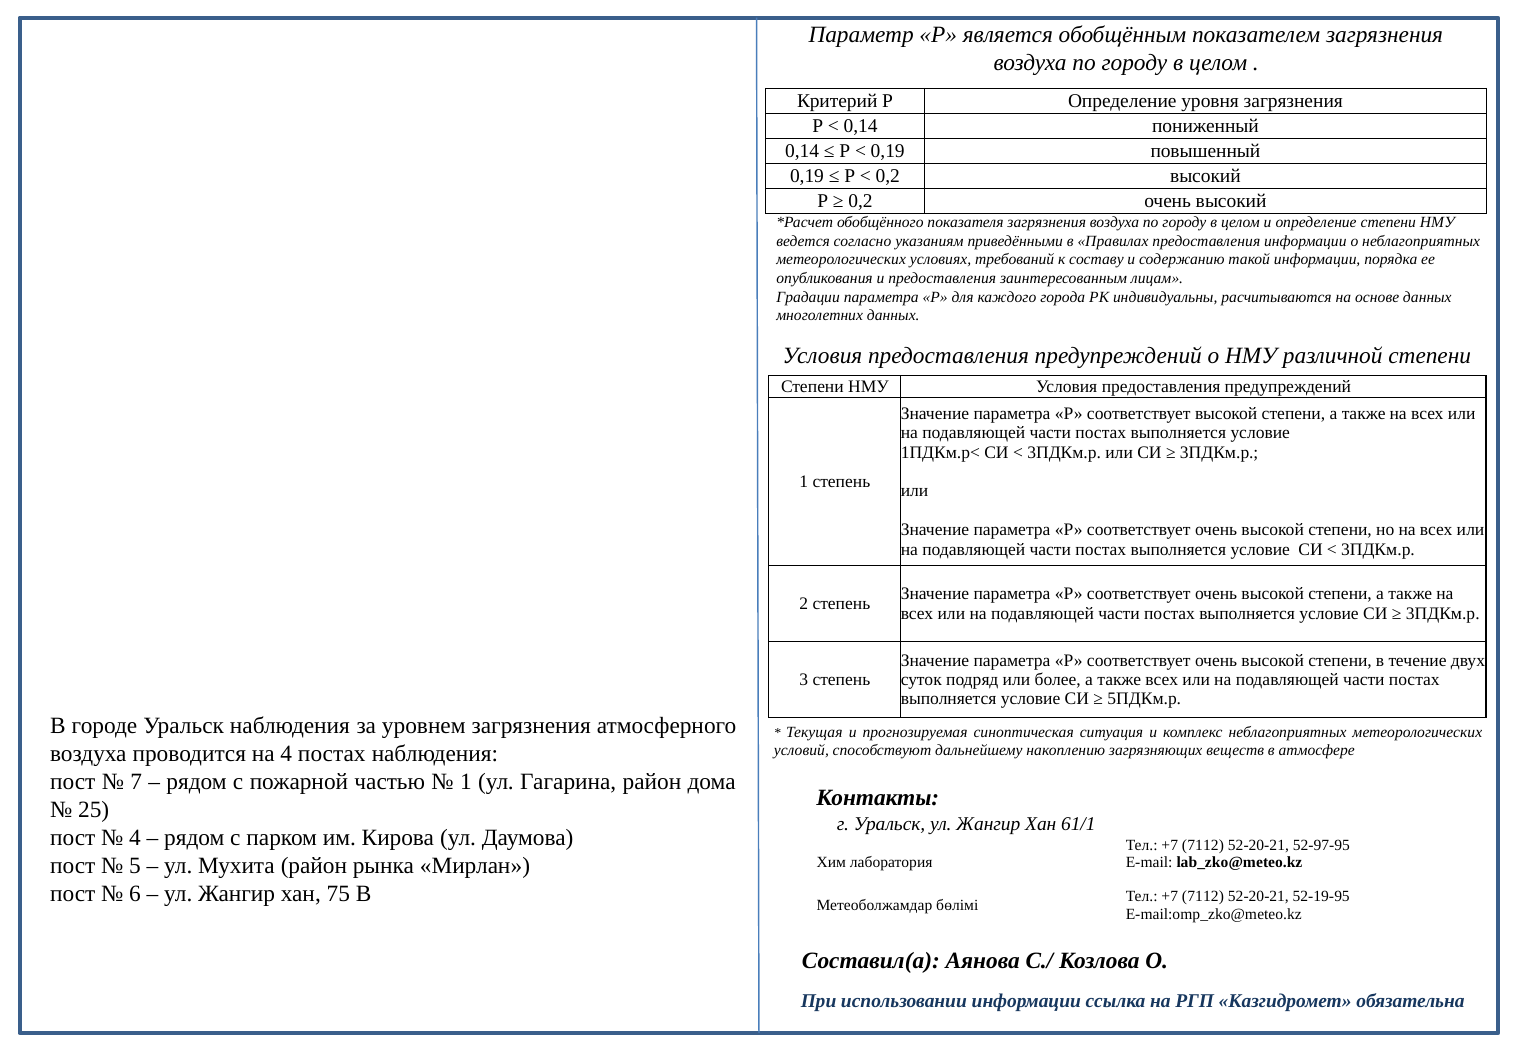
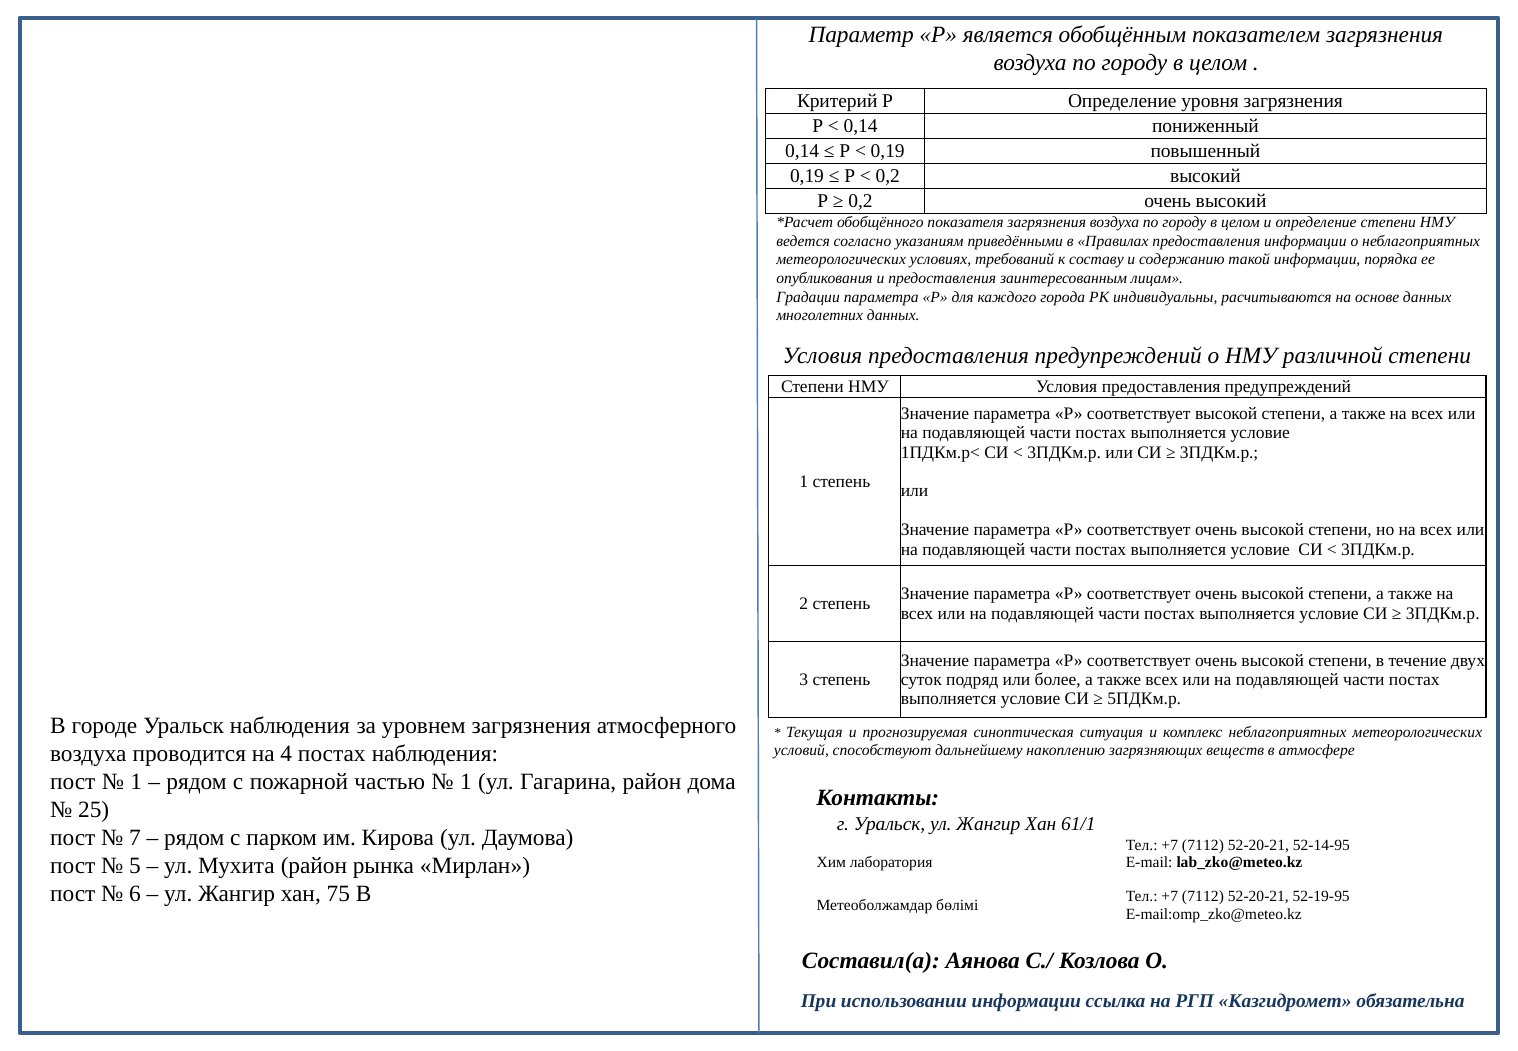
7 at (136, 782): 7 -> 1
4 at (135, 838): 4 -> 7
52-97-95: 52-97-95 -> 52-14-95
